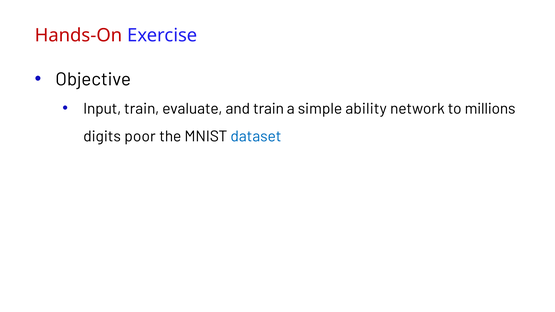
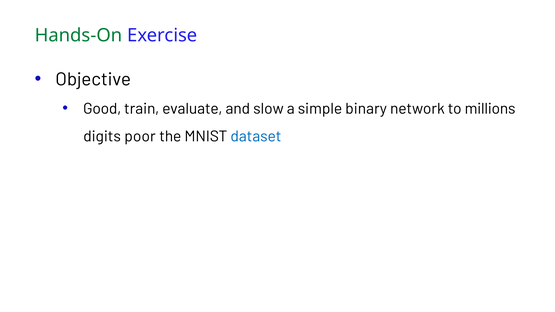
Hands-On colour: red -> green
Input: Input -> Good
and train: train -> slow
ability: ability -> binary
